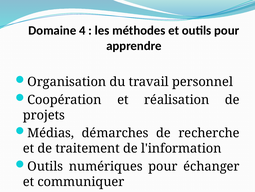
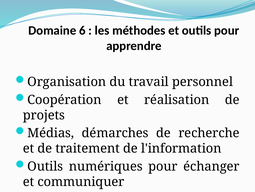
4: 4 -> 6
